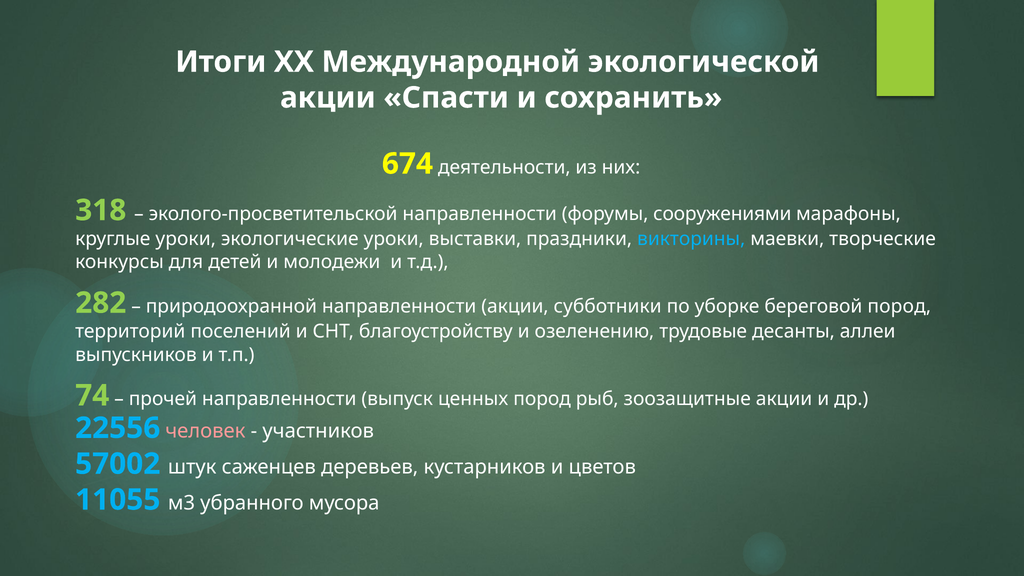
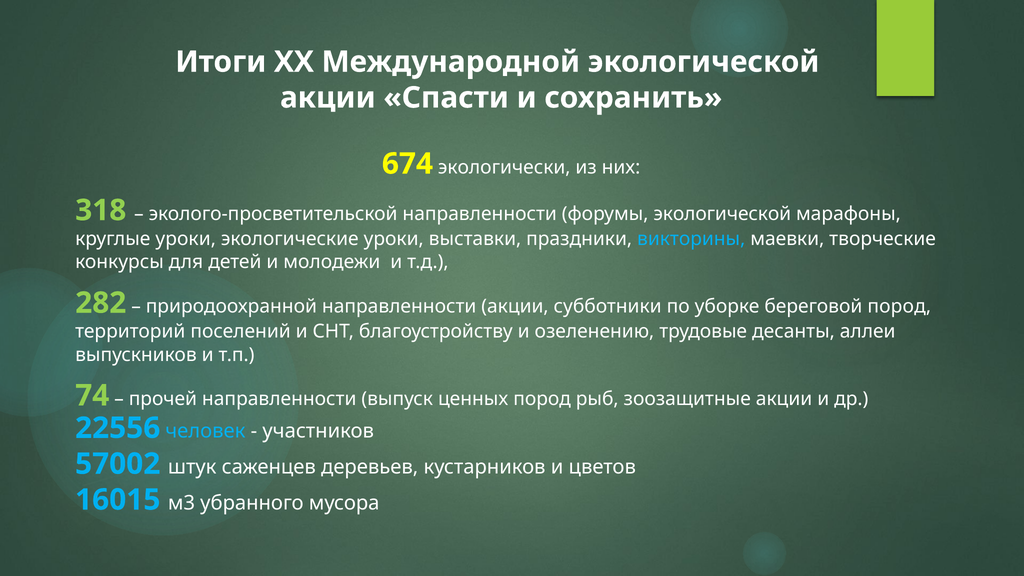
деятельности: деятельности -> экологически
форумы сооружениями: сооружениями -> экологической
человек colour: pink -> light blue
11055: 11055 -> 16015
